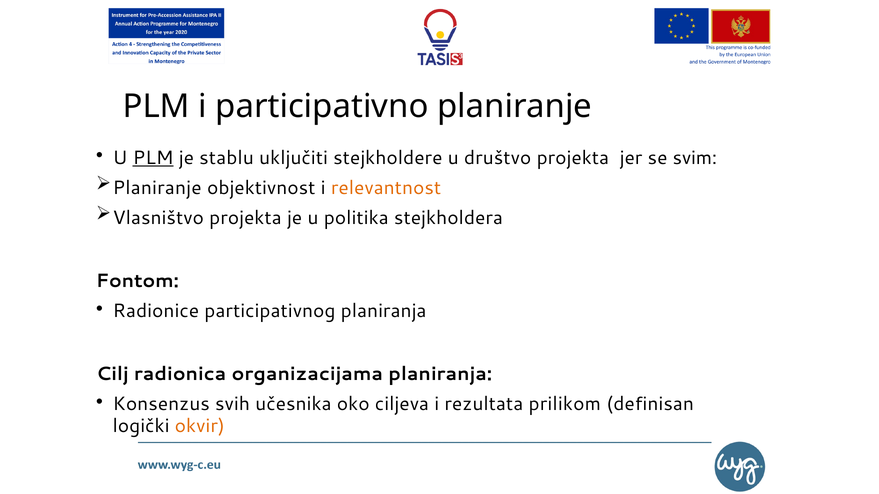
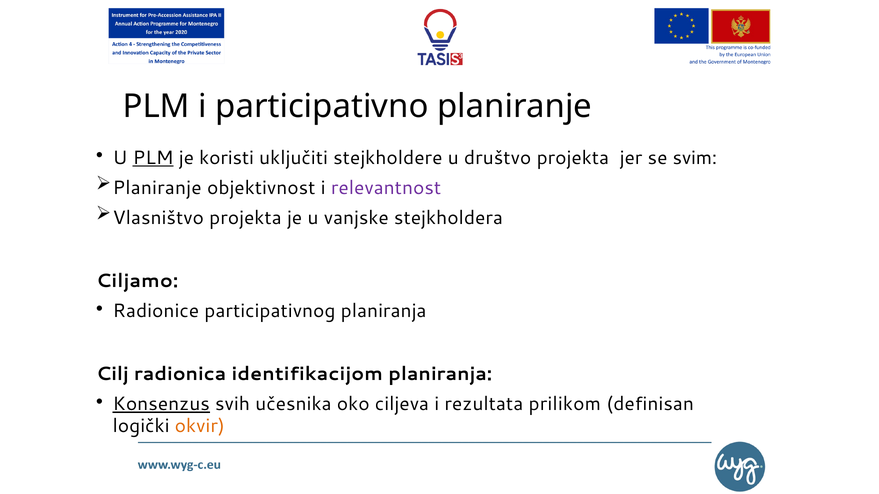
stablu: stablu -> koristi
relevantnost colour: orange -> purple
politika: politika -> vanjske
Fontom: Fontom -> Ciljamo
organizacijama: organizacijama -> identifikacijom
Konsenzus underline: none -> present
